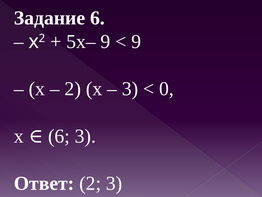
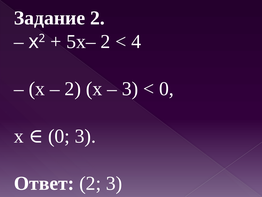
Задание 6: 6 -> 2
5x– 9: 9 -> 2
9 at (136, 41): 9 -> 4
х 6: 6 -> 0
